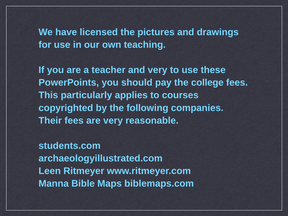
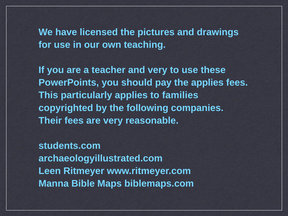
the college: college -> applies
courses: courses -> families
